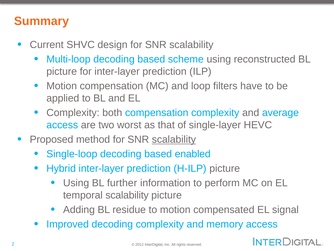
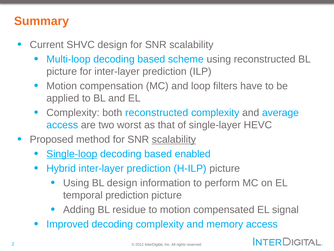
both compensation: compensation -> reconstructed
Single-loop underline: none -> present
BL further: further -> design
temporal scalability: scalability -> prediction
